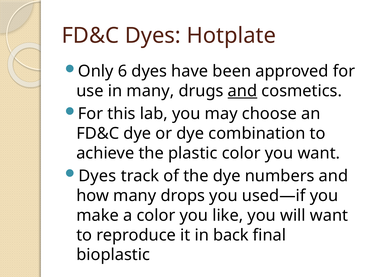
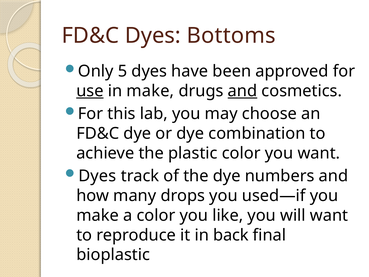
Hotplate: Hotplate -> Bottoms
6: 6 -> 5
use underline: none -> present
in many: many -> make
